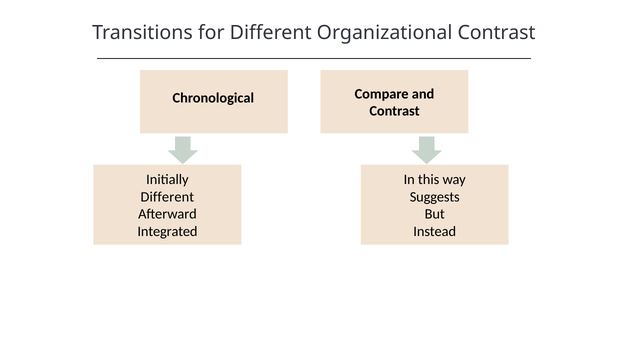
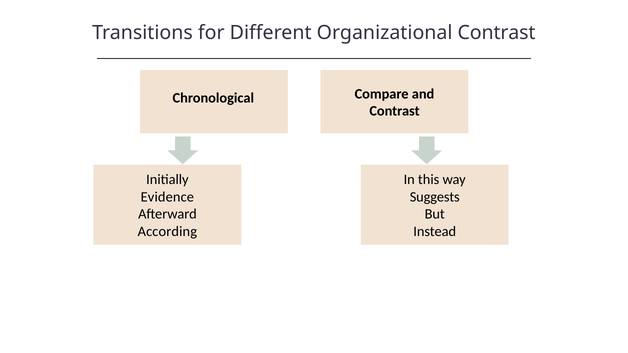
Different at (167, 197): Different -> Evidence
Integrated: Integrated -> According
